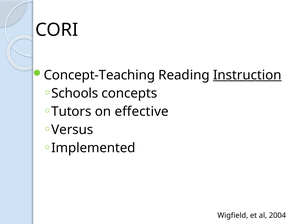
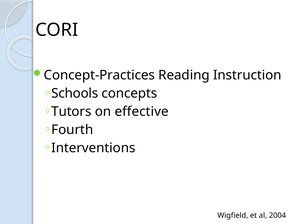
Concept-Teaching: Concept-Teaching -> Concept-Practices
Instruction underline: present -> none
Versus: Versus -> Fourth
Implemented: Implemented -> Interventions
